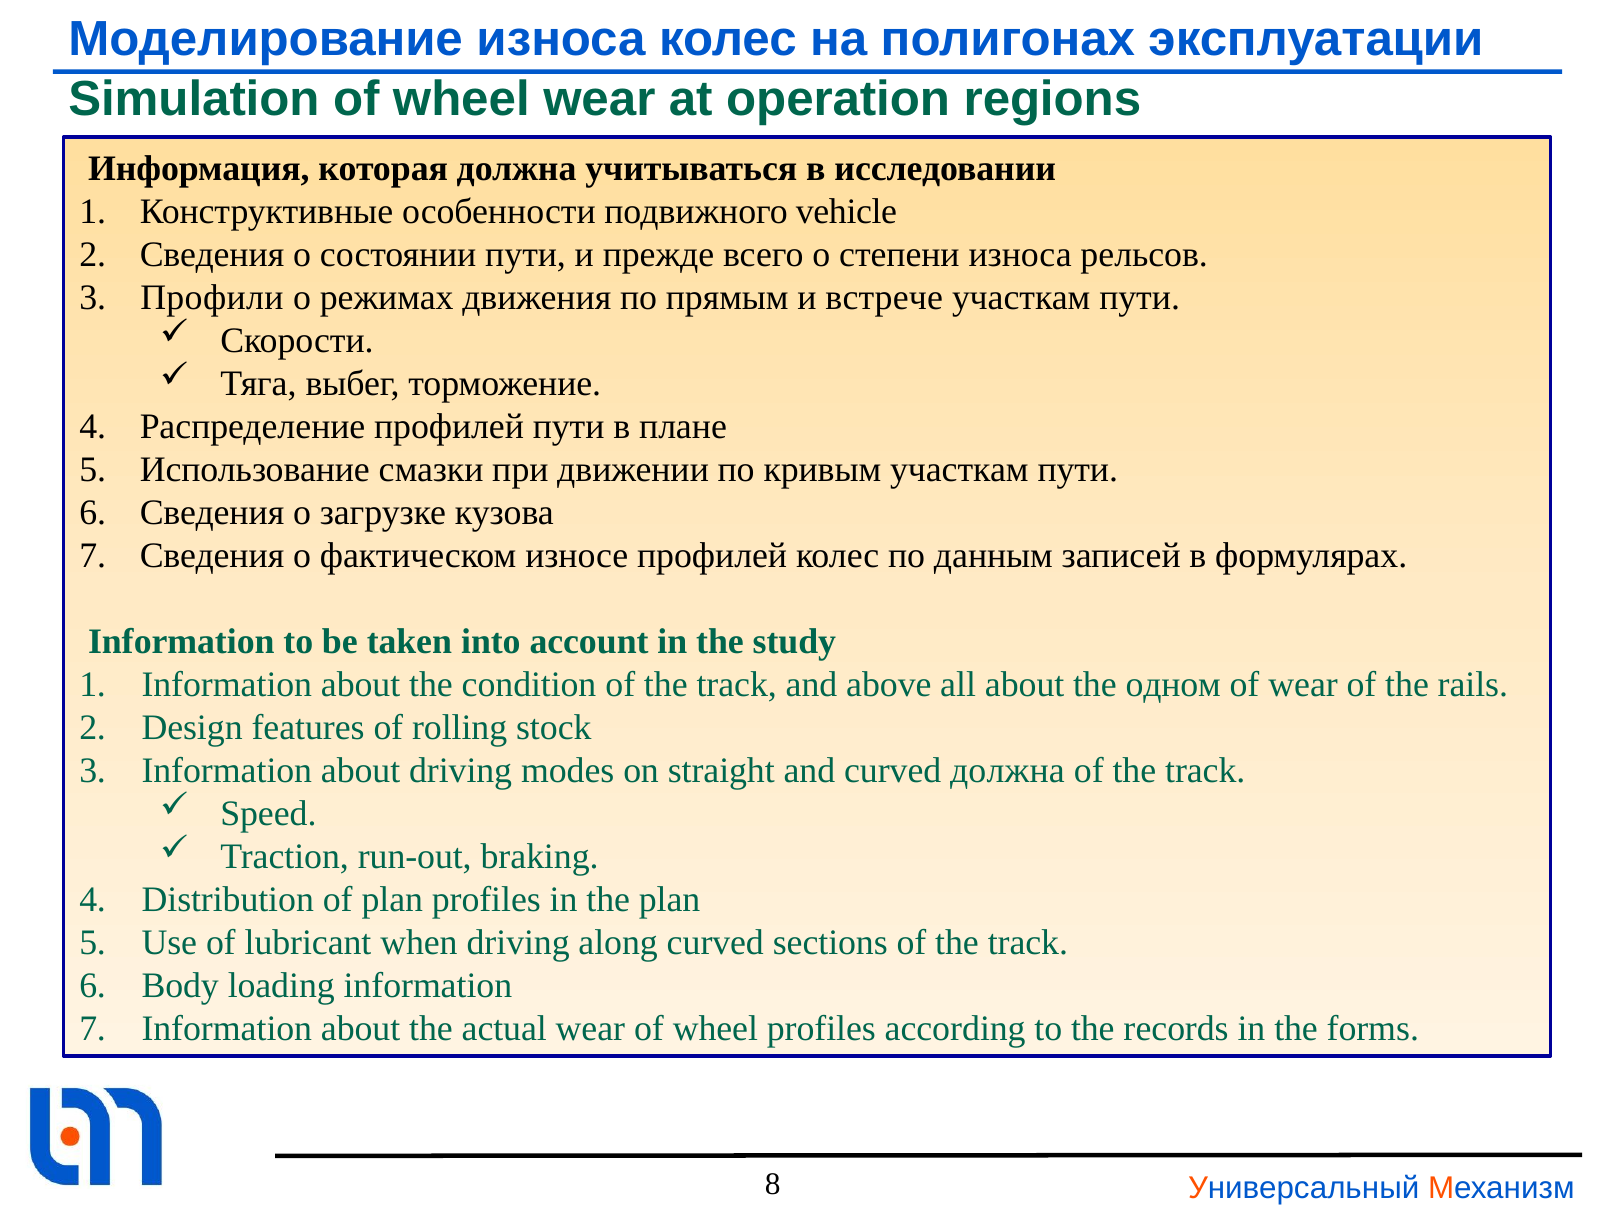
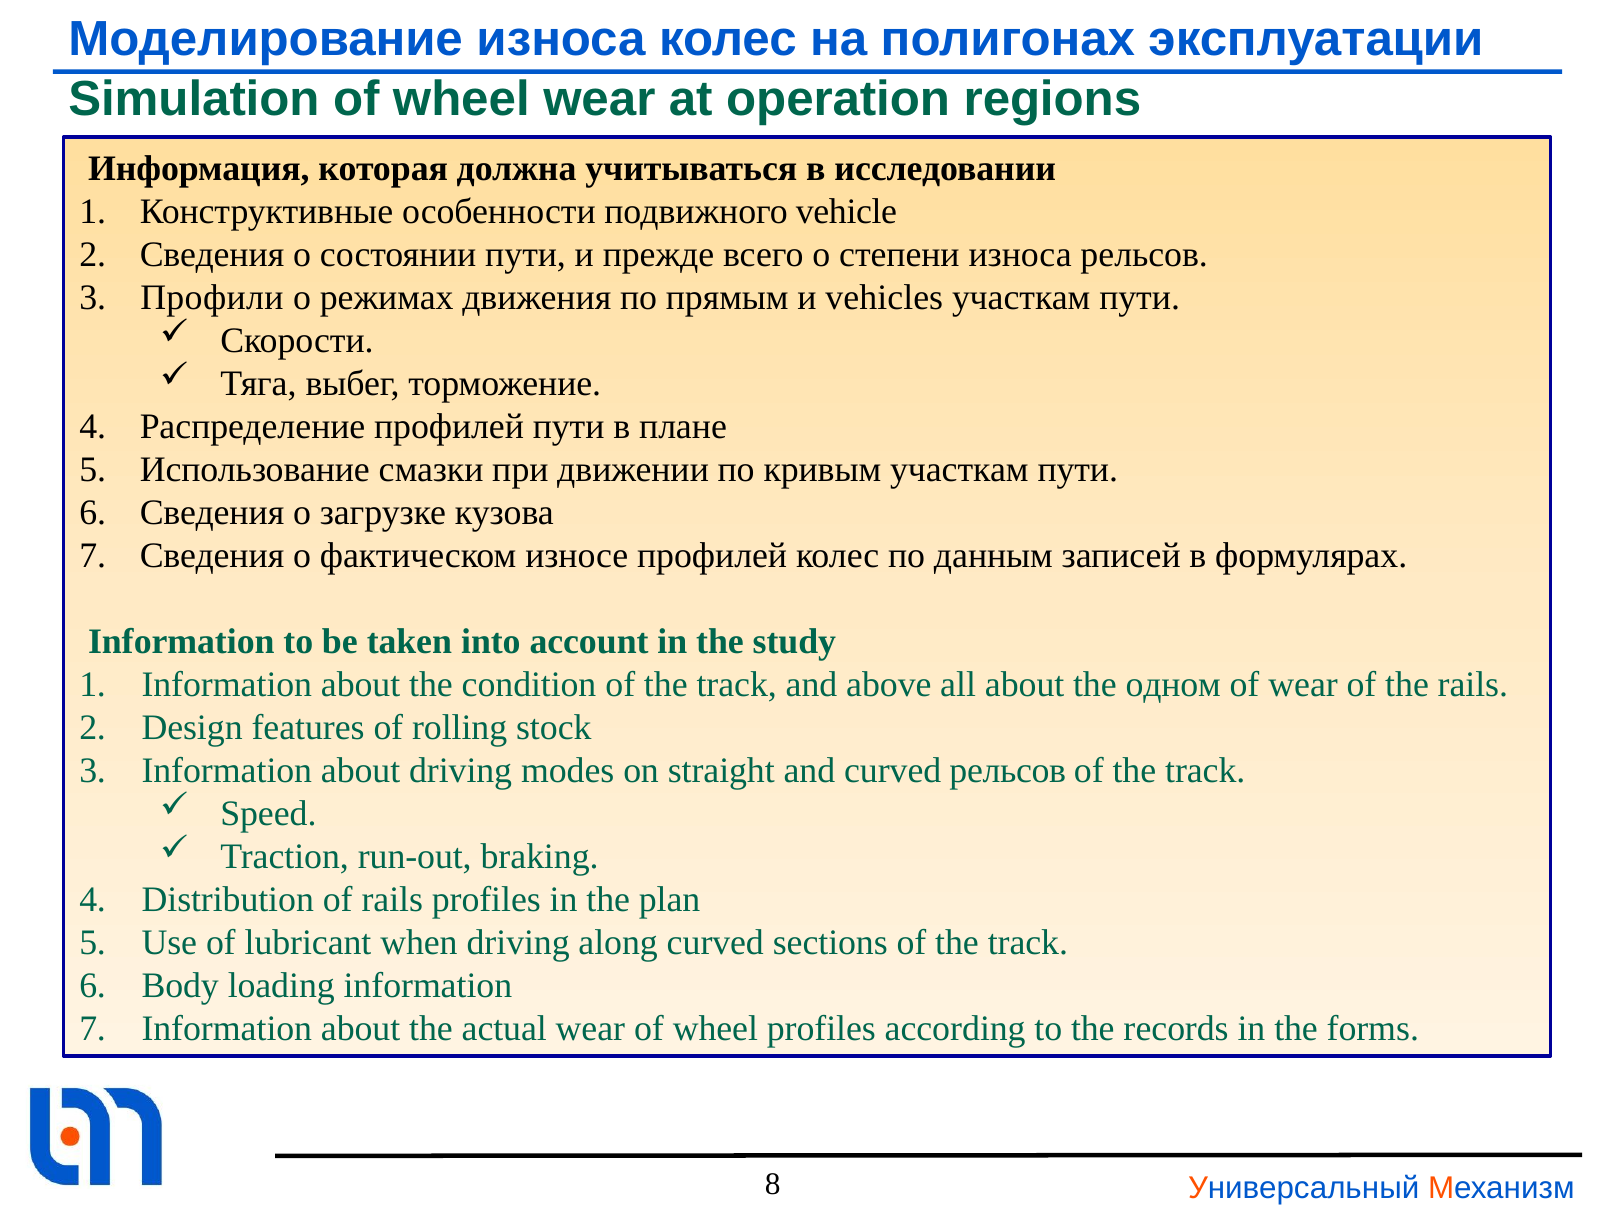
встрече: встрече -> vehicles
curved должна: должна -> рельсов
of plan: plan -> rails
